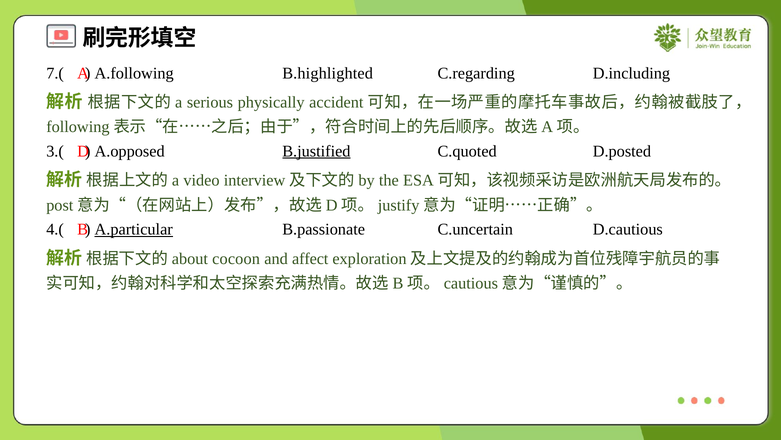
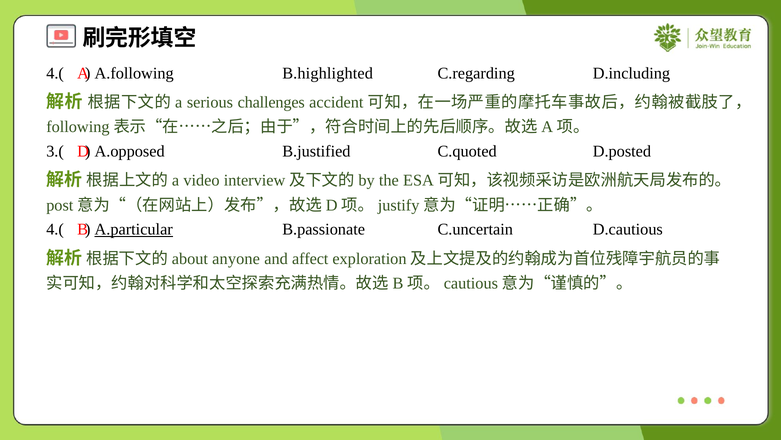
7.( at (55, 73): 7.( -> 4.(
physically: physically -> challenges
B.justified underline: present -> none
cocoon: cocoon -> anyone
